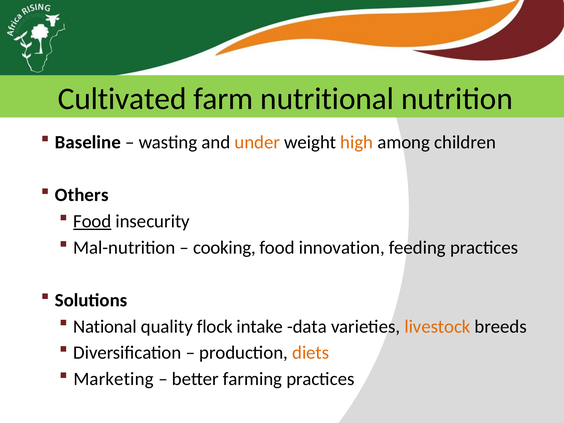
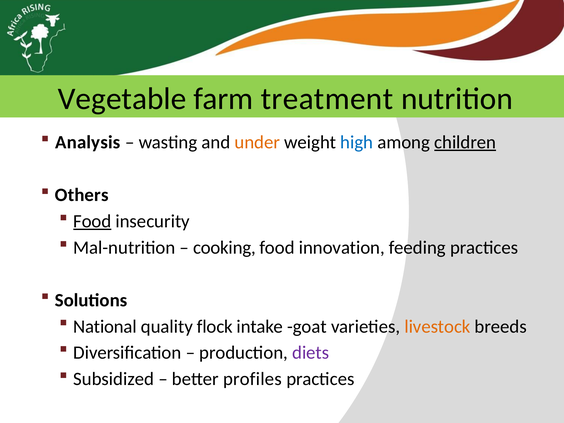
Cultivated: Cultivated -> Vegetable
nutritional: nutritional -> treatment
Baseline: Baseline -> Analysis
high colour: orange -> blue
children underline: none -> present
data: data -> goat
diets colour: orange -> purple
Marketing: Marketing -> Subsidized
farming: farming -> profiles
